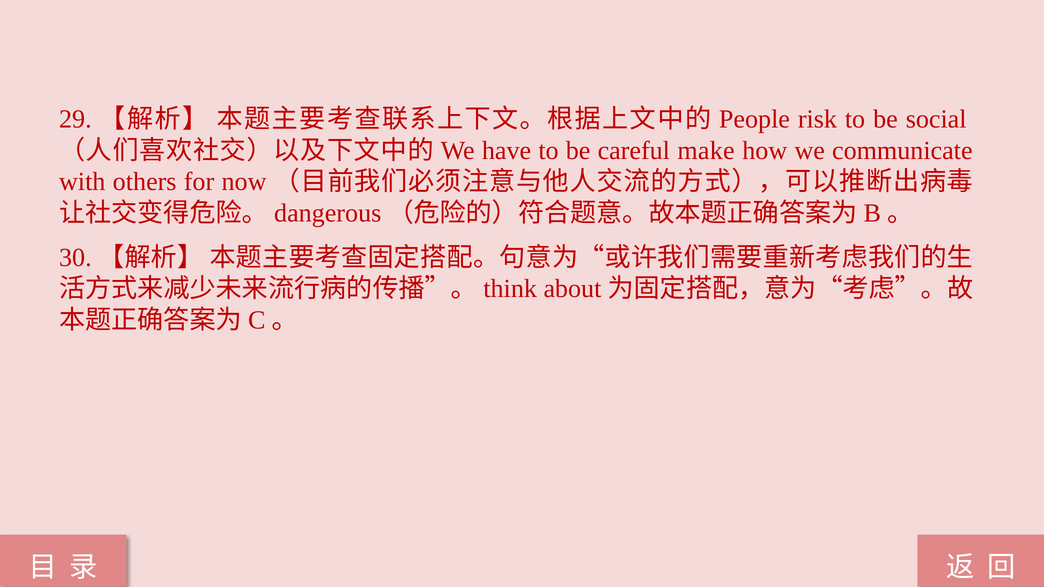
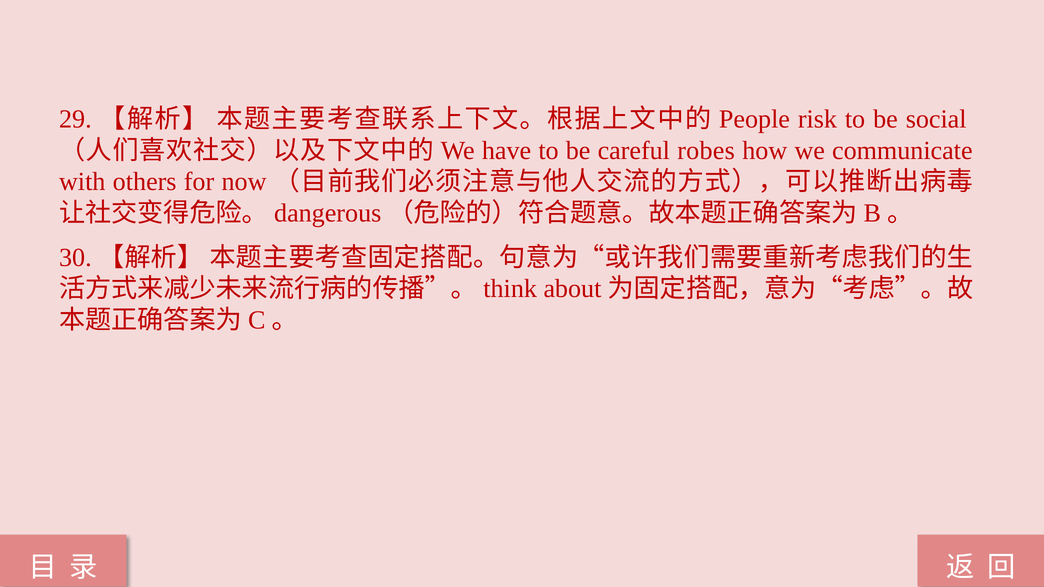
make: make -> robes
